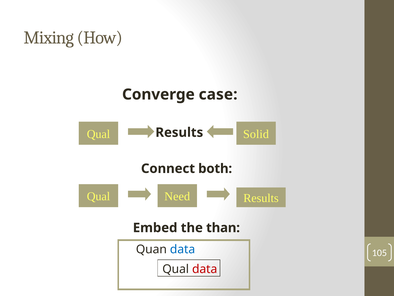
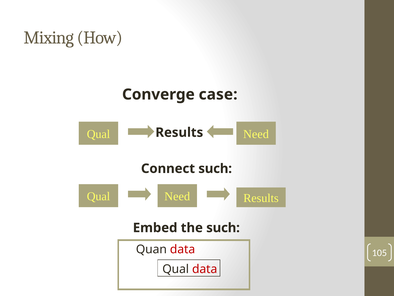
Solid at (256, 134): Solid -> Need
Connect both: both -> such
the than: than -> such
data at (183, 249) colour: blue -> red
